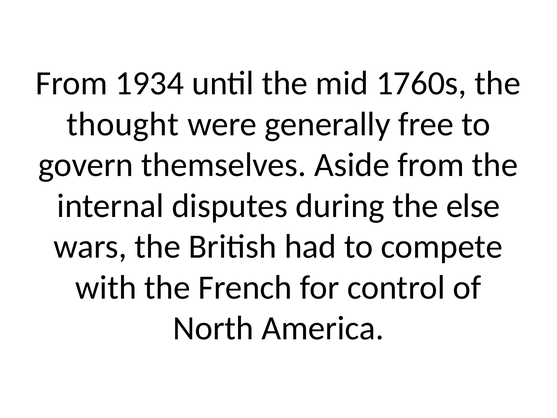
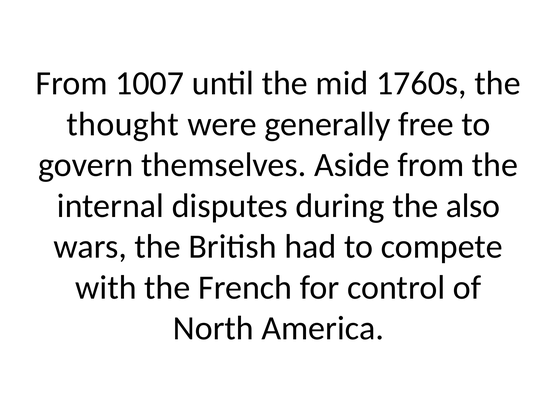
1934: 1934 -> 1007
else: else -> also
